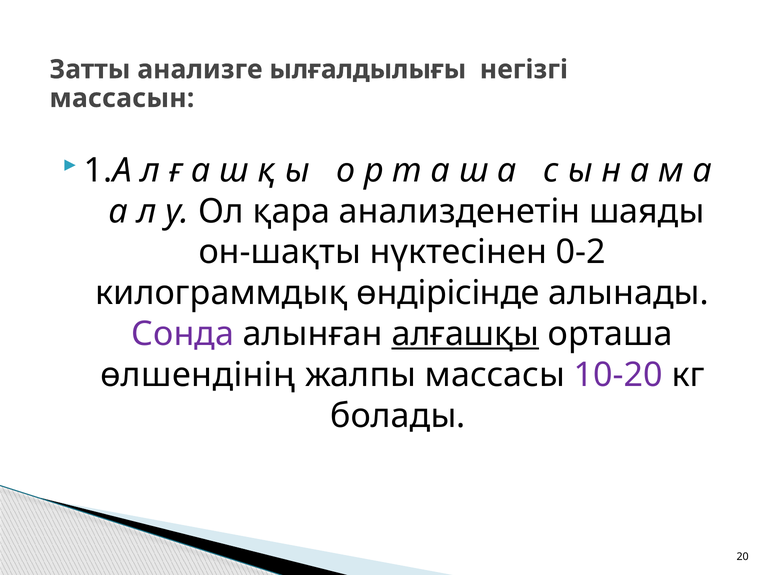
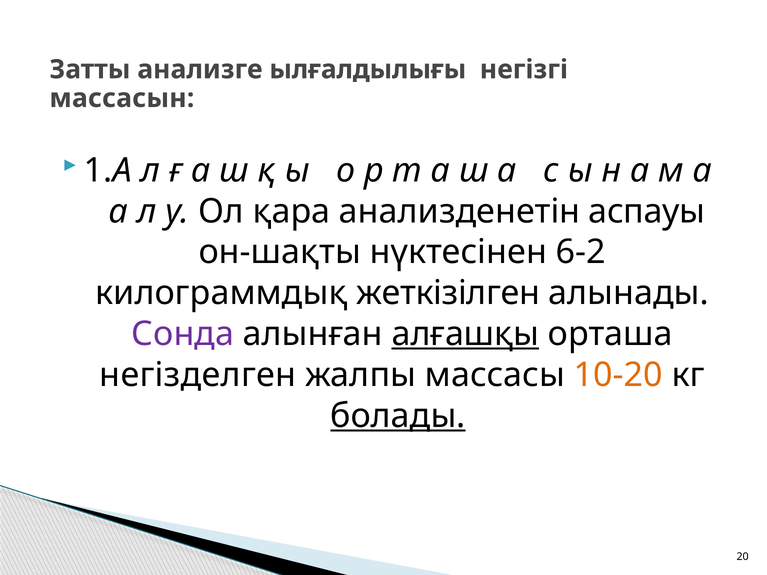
шаяды: шаяды -> аспауы
0-2: 0-2 -> 6-2
өндірісінде: өндірісінде -> жеткізілген
өлшендінің: өлшендінің -> негізделген
10-20 colour: purple -> orange
болады underline: none -> present
